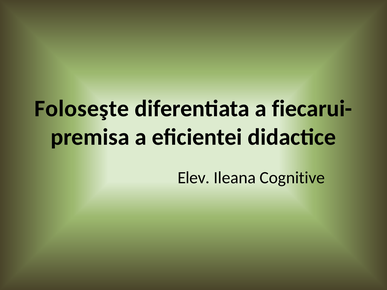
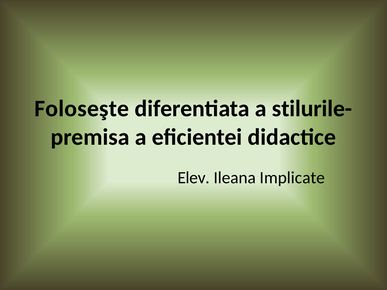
fiecarui-: fiecarui- -> stilurile-
Cognitive: Cognitive -> Implicate
